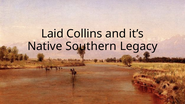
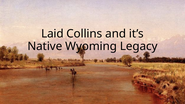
Southern: Southern -> Wyoming
